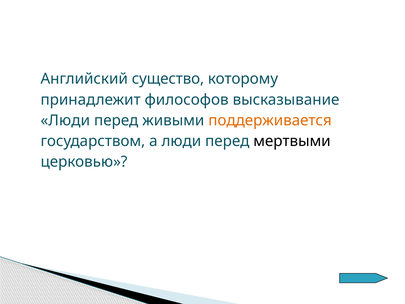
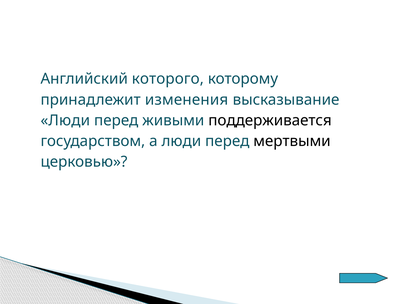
существо: существо -> которого
философов: философов -> изменения
поддерживается colour: orange -> black
